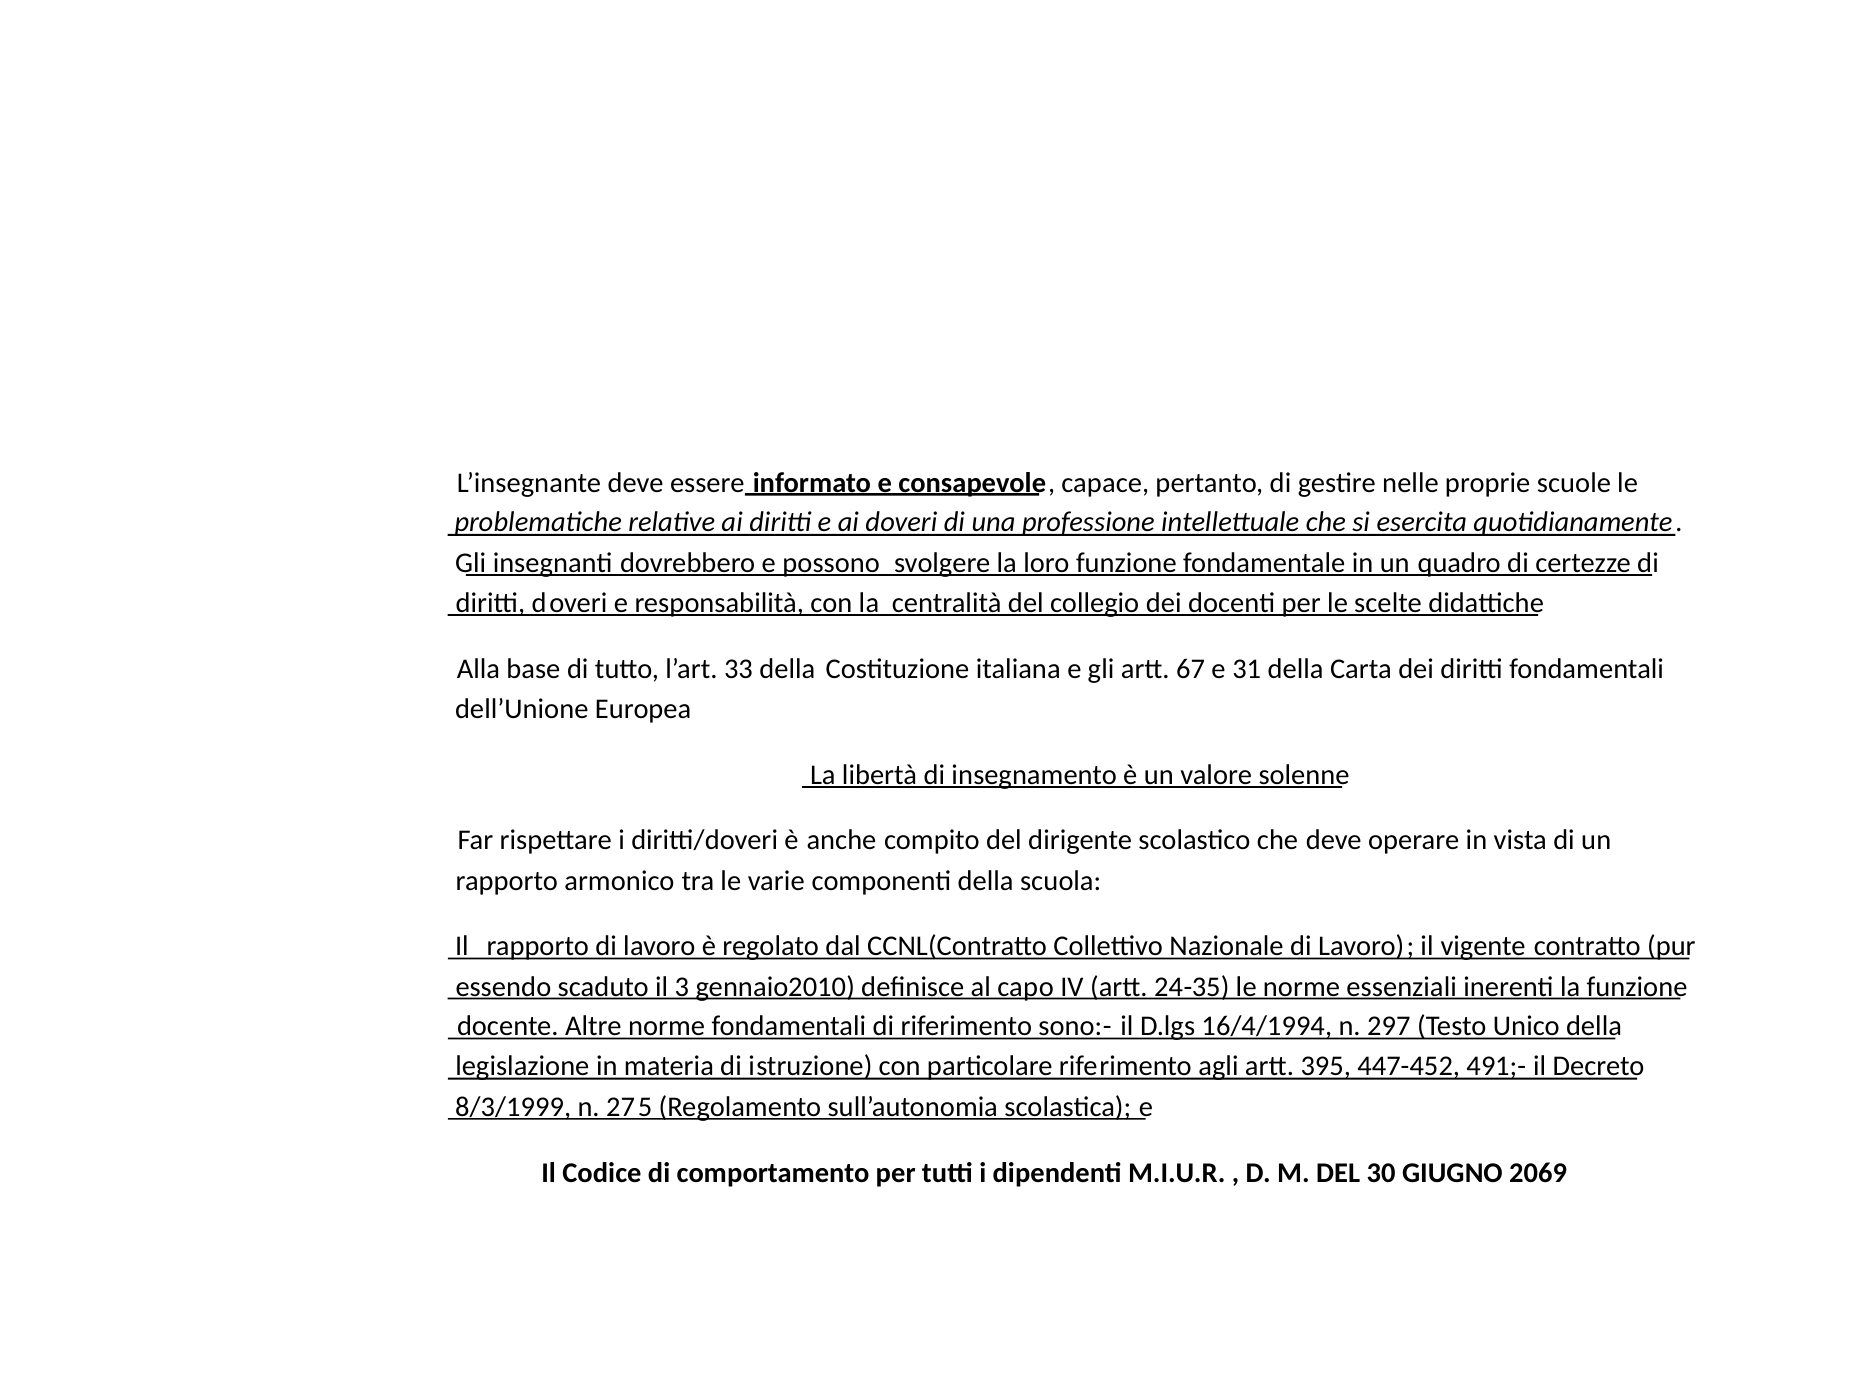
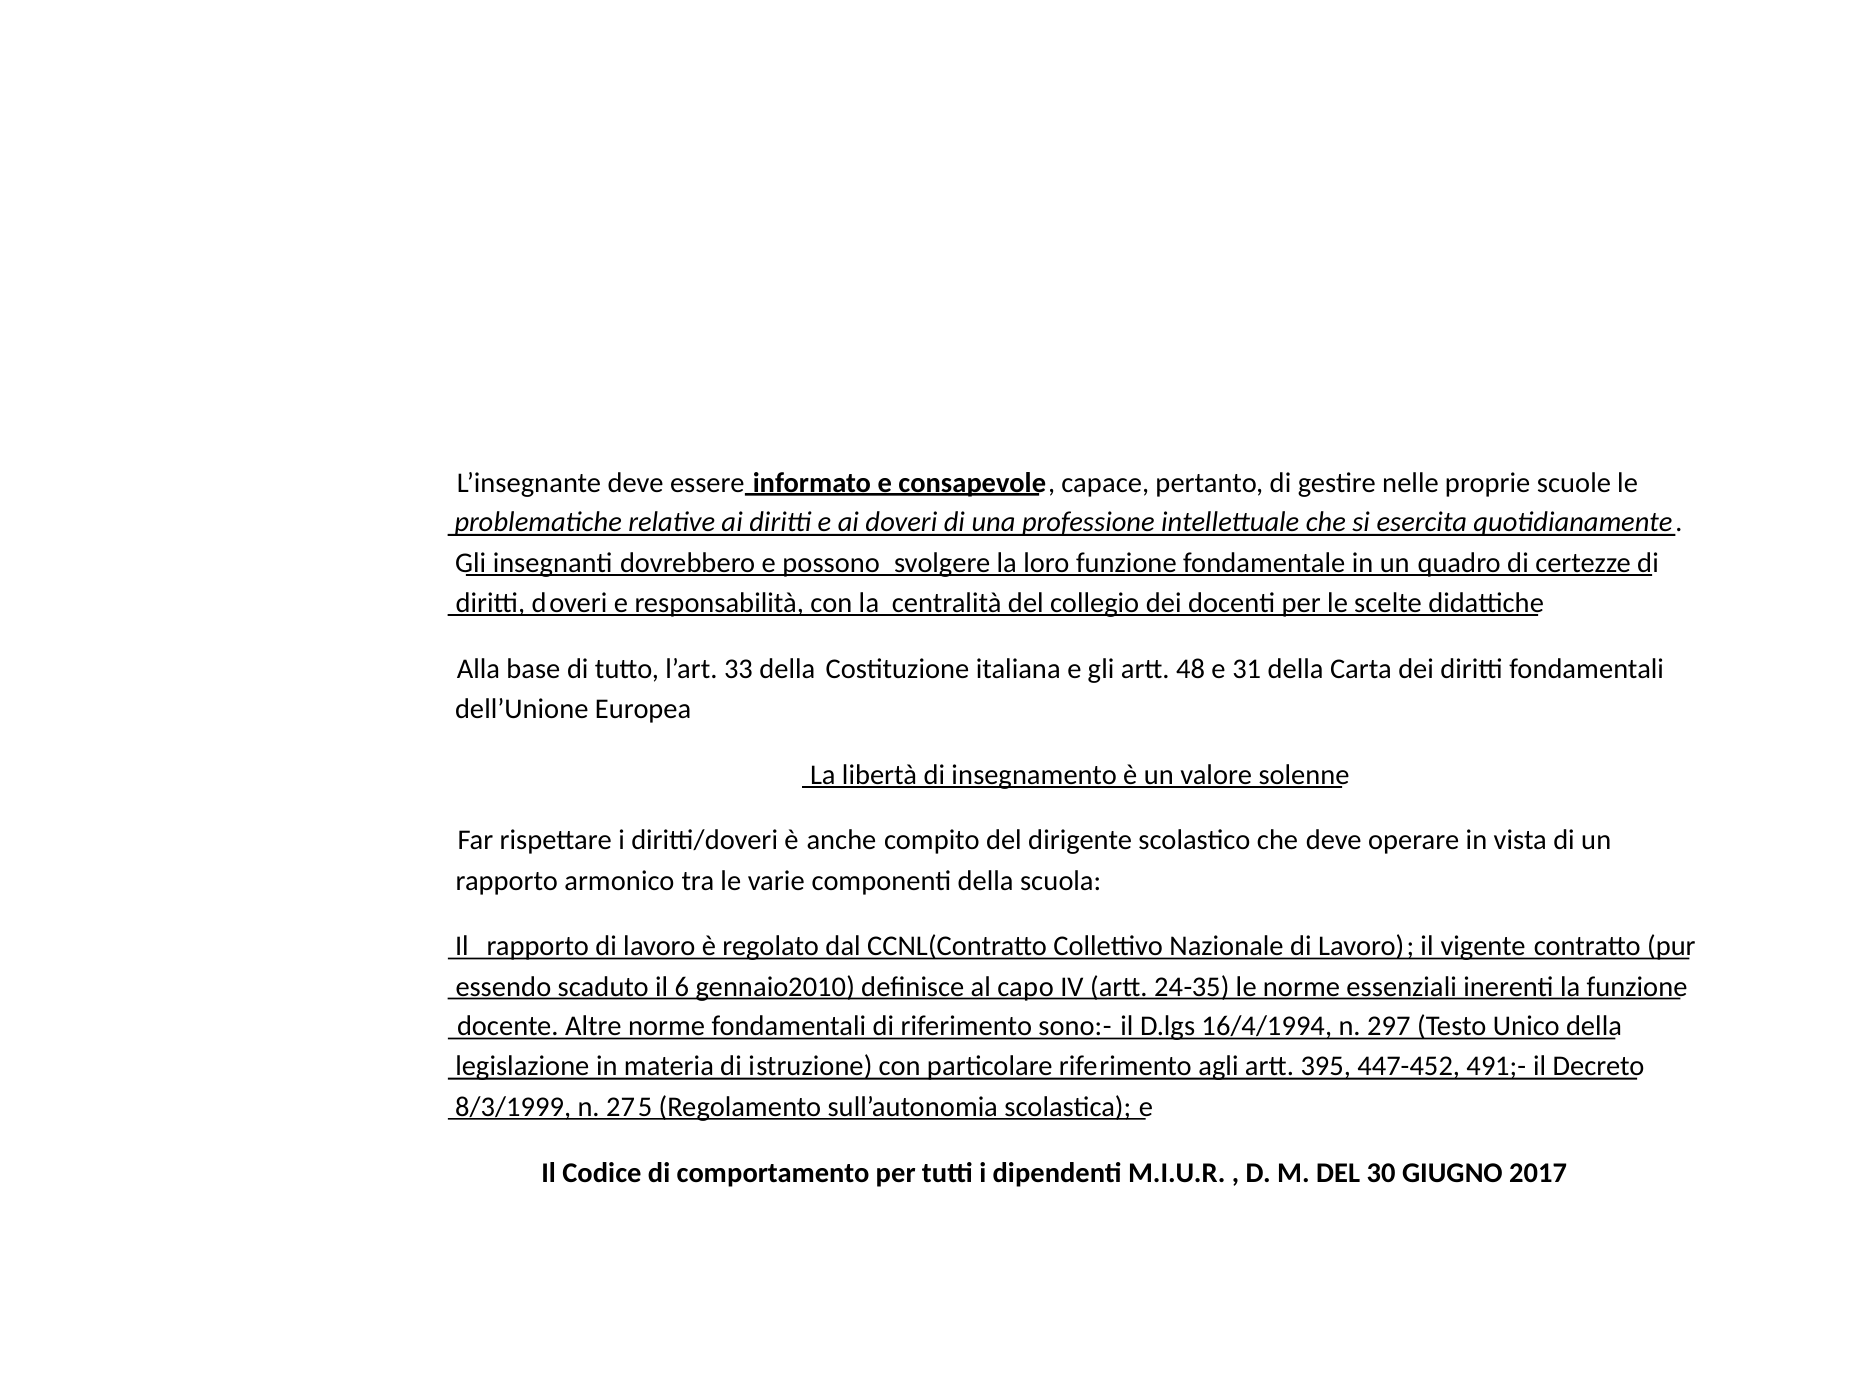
67: 67 -> 48
3: 3 -> 6
2069: 2069 -> 2017
